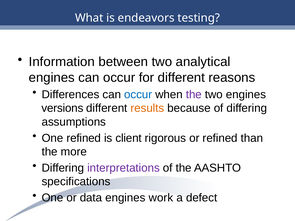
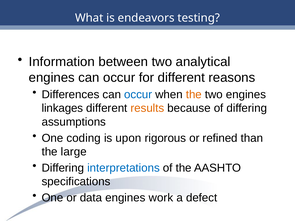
the at (194, 95) colour: purple -> orange
versions: versions -> linkages
One refined: refined -> coding
client: client -> upon
more: more -> large
interpretations colour: purple -> blue
